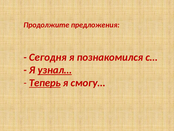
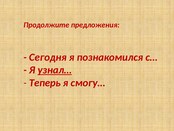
Теперь underline: present -> none
